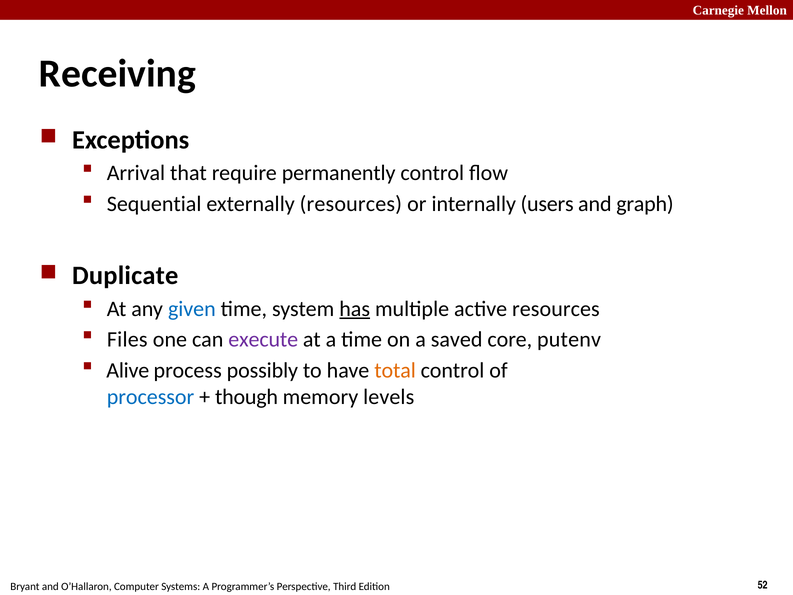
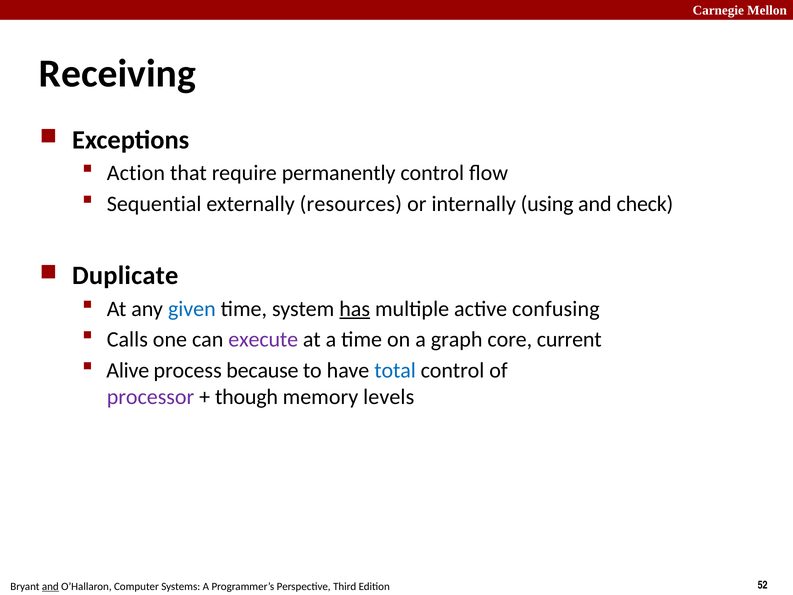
Arrival: Arrival -> Action
users: users -> using
graph: graph -> check
active resources: resources -> confusing
Files: Files -> Calls
saved: saved -> graph
putenv: putenv -> current
possibly: possibly -> because
total colour: orange -> blue
processor colour: blue -> purple
and at (50, 586) underline: none -> present
